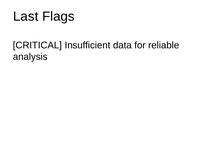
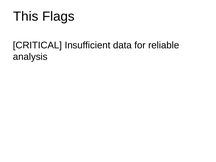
Last: Last -> This
